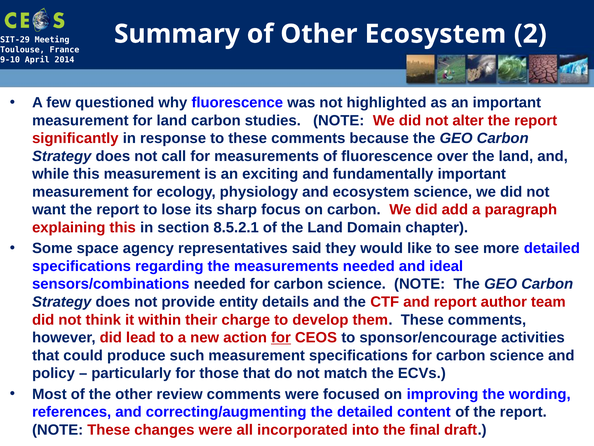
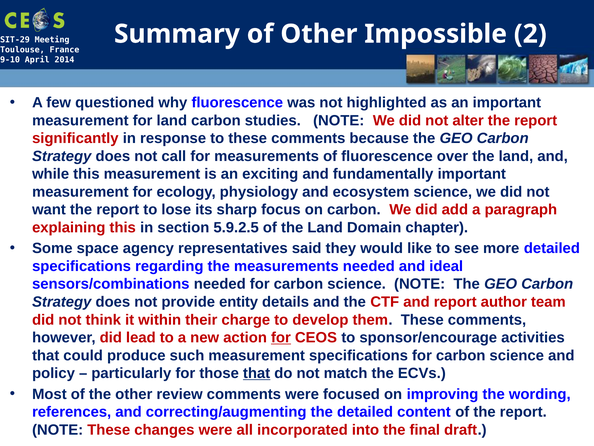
Other Ecosystem: Ecosystem -> Impossible
8.5.2.1: 8.5.2.1 -> 5.9.2.5
that at (257, 373) underline: none -> present
